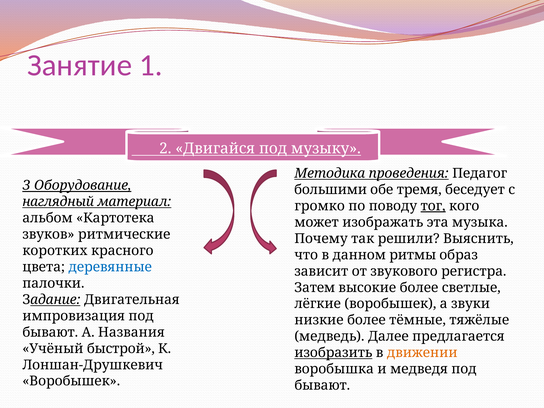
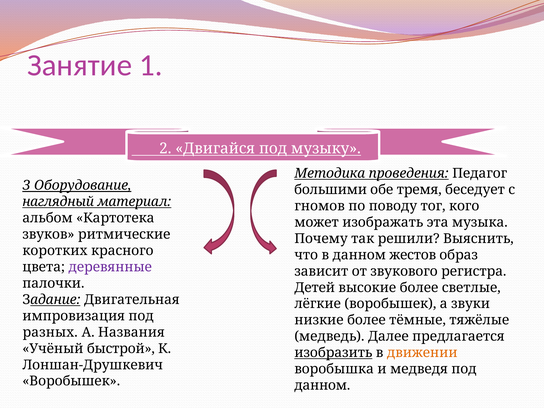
громко: громко -> гномов
тог underline: present -> none
ритмы: ритмы -> жестов
деревянные colour: blue -> purple
Затем: Затем -> Детей
бывают at (50, 332): бывают -> разных
бывают at (322, 385): бывают -> данном
